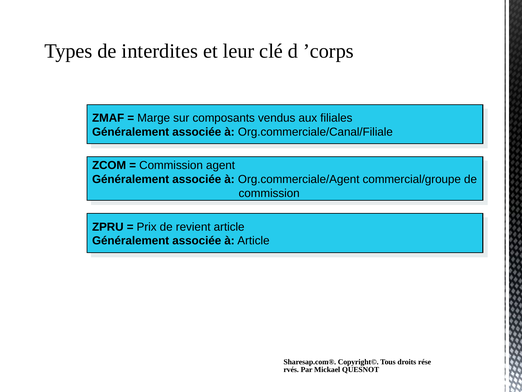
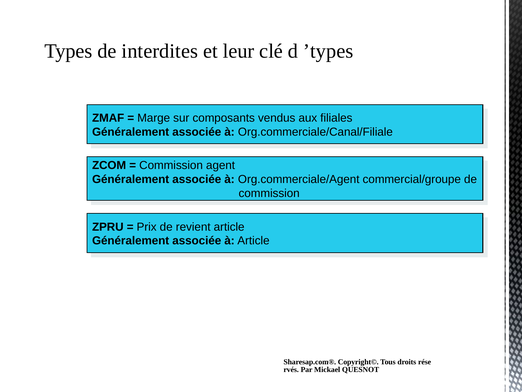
’corps: ’corps -> ’types
